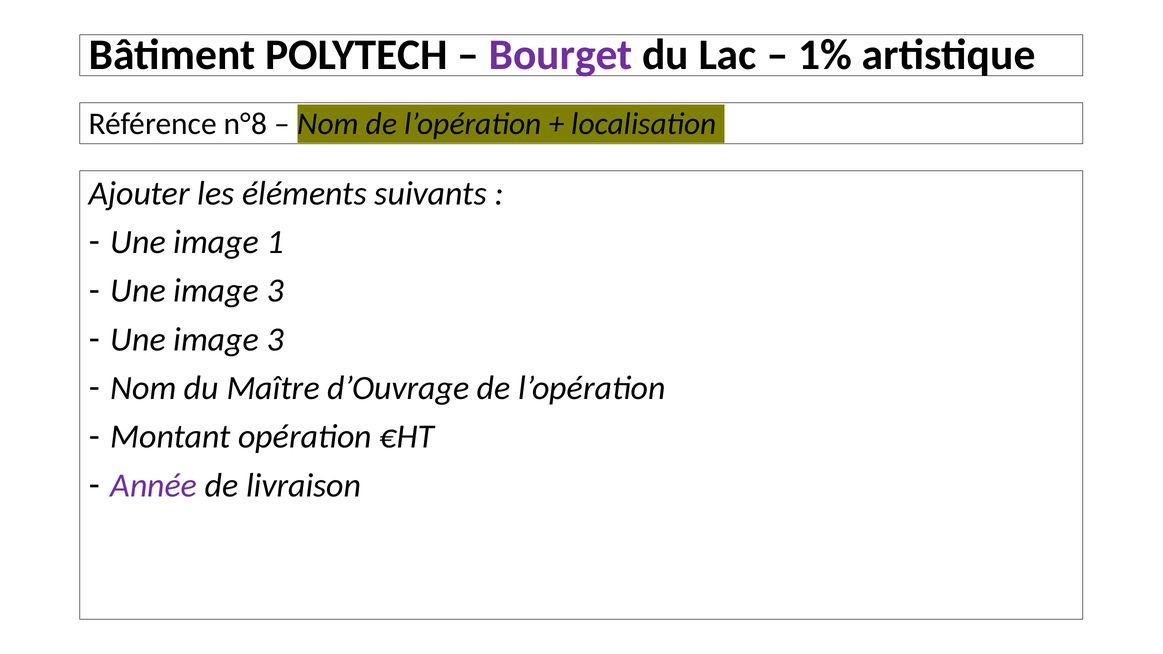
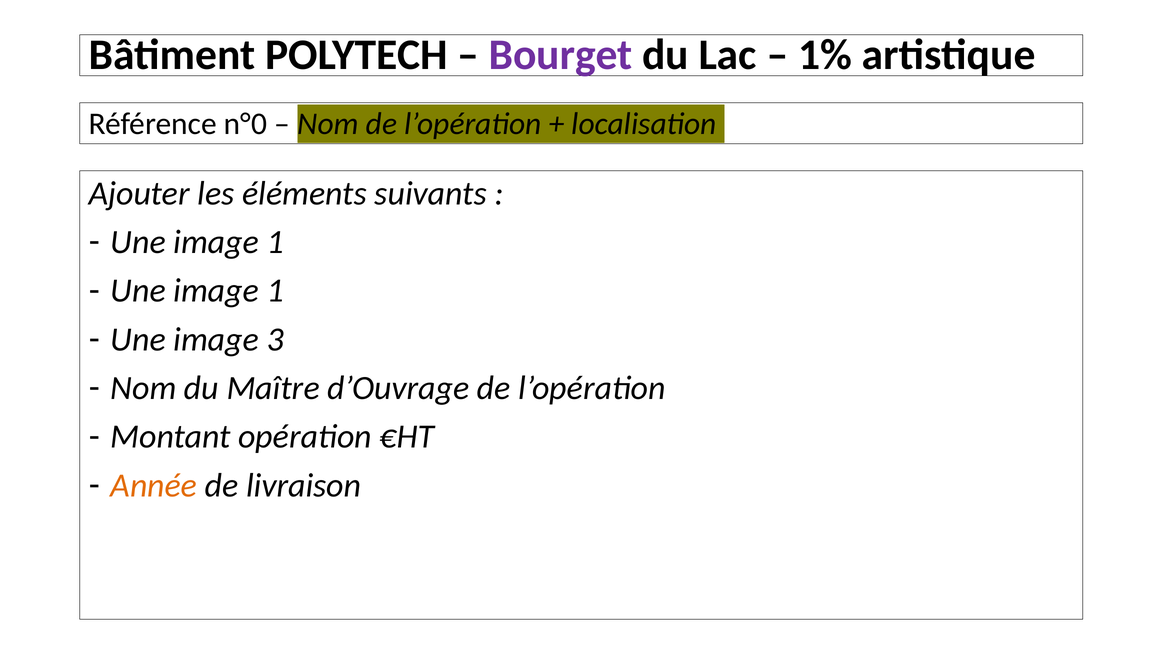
n°8: n°8 -> n°0
3 at (275, 291): 3 -> 1
Année colour: purple -> orange
